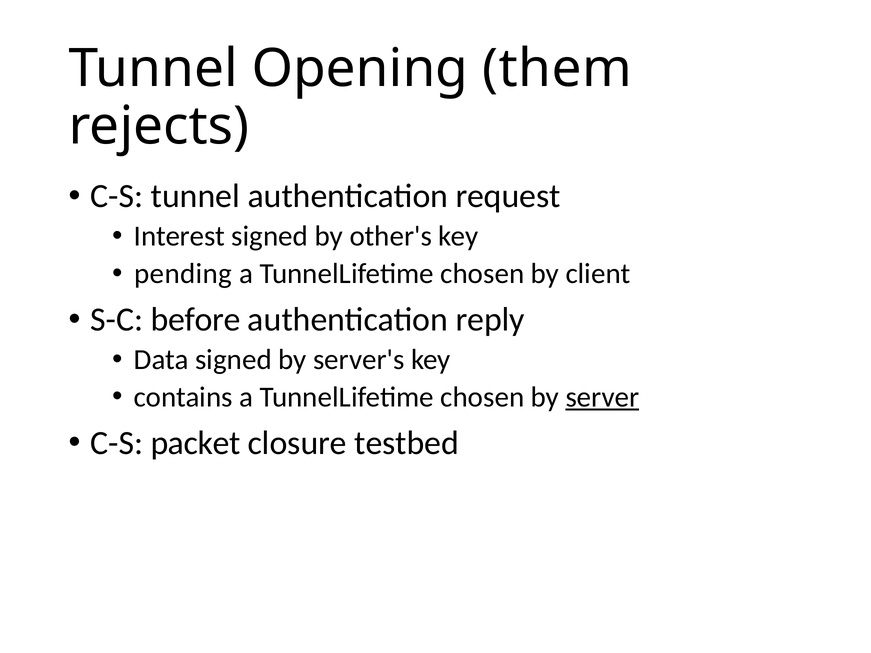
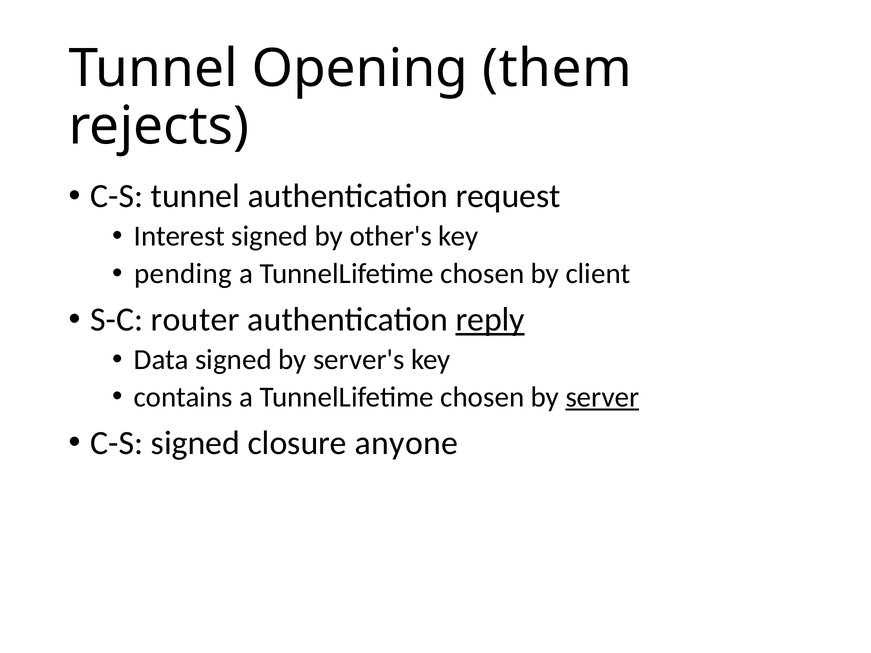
before: before -> router
reply underline: none -> present
C-S packet: packet -> signed
testbed: testbed -> anyone
